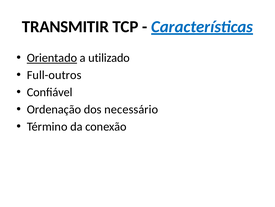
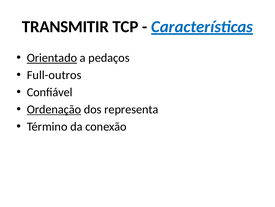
utilizado: utilizado -> pedaços
Ordenação underline: none -> present
necessário: necessário -> representa
